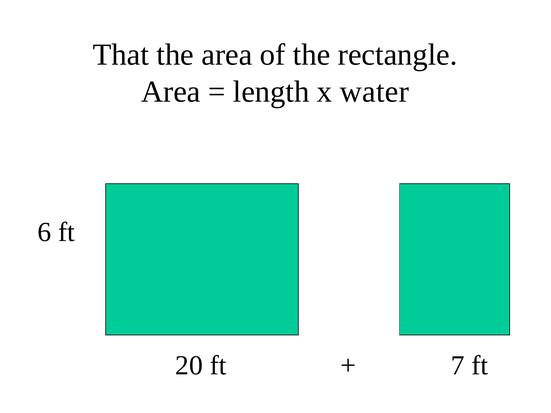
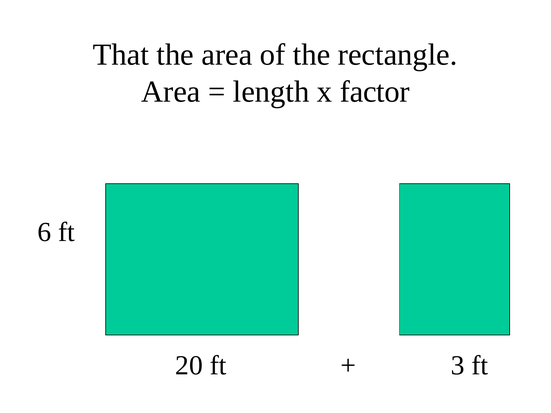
water: water -> factor
7: 7 -> 3
